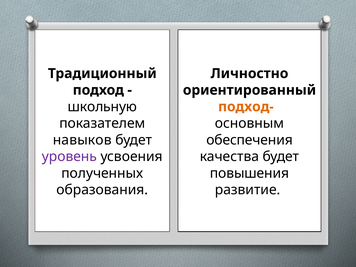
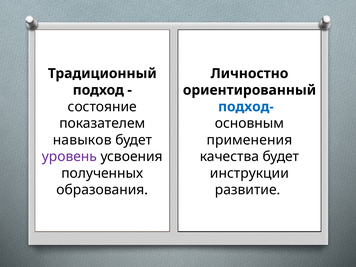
школьную: школьную -> состояние
подход- colour: orange -> blue
обеспечения: обеспечения -> применения
повышения: повышения -> инструкции
